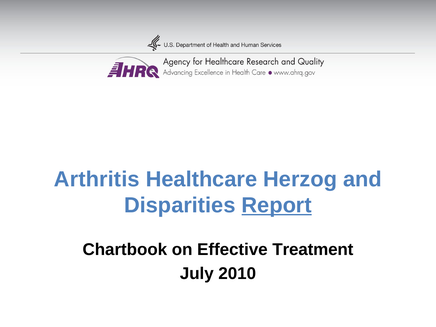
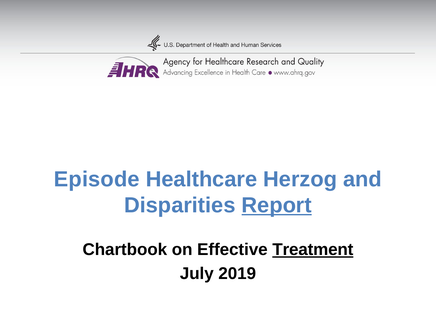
Arthritis: Arthritis -> Episode
Treatment underline: none -> present
2010: 2010 -> 2019
